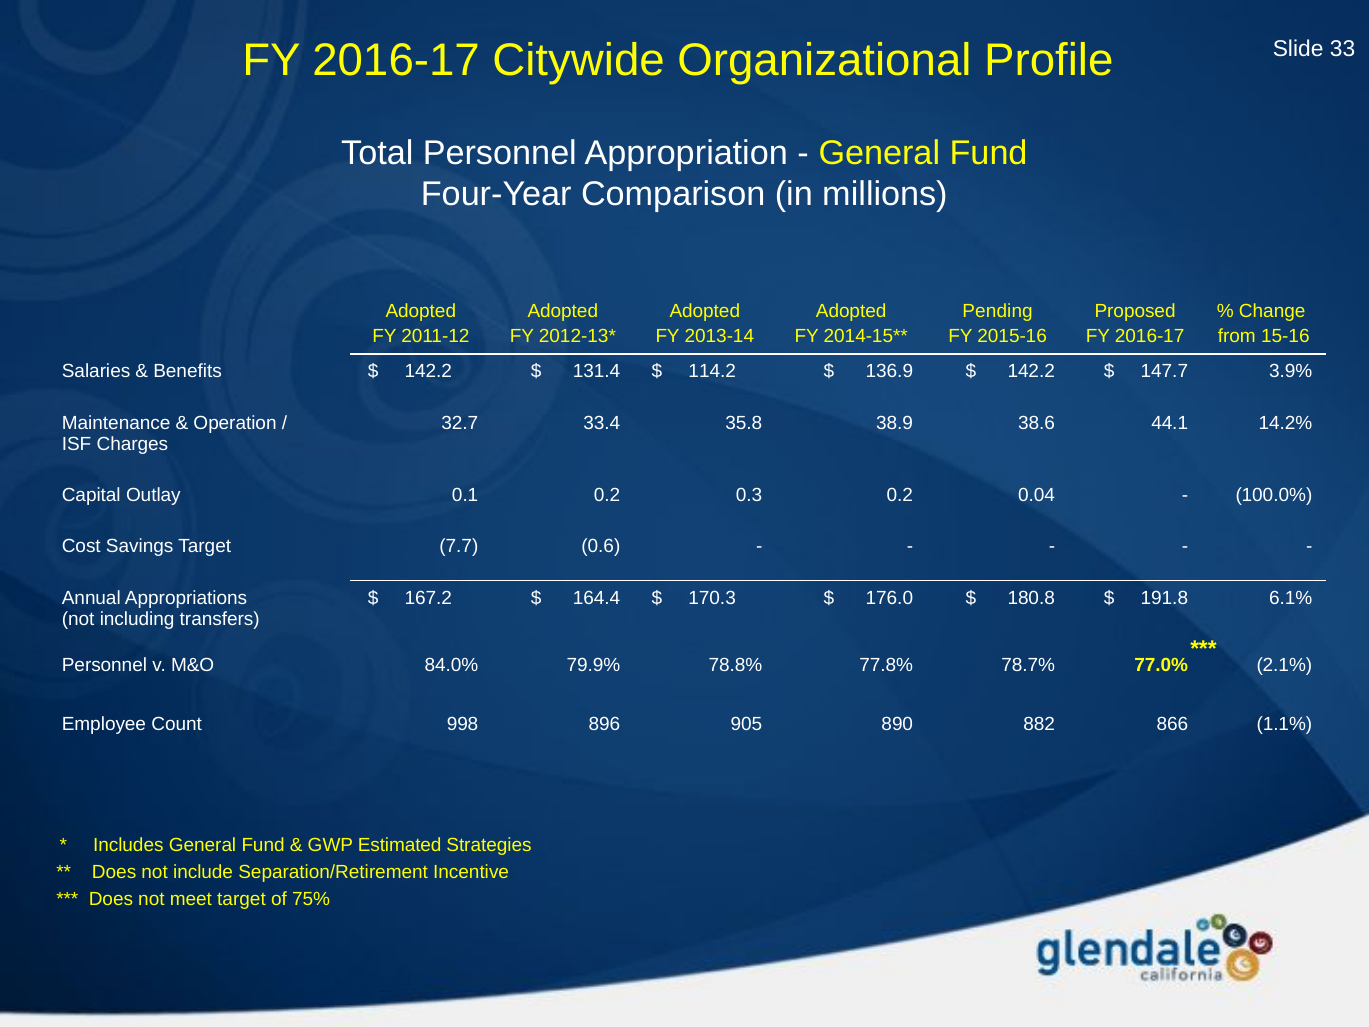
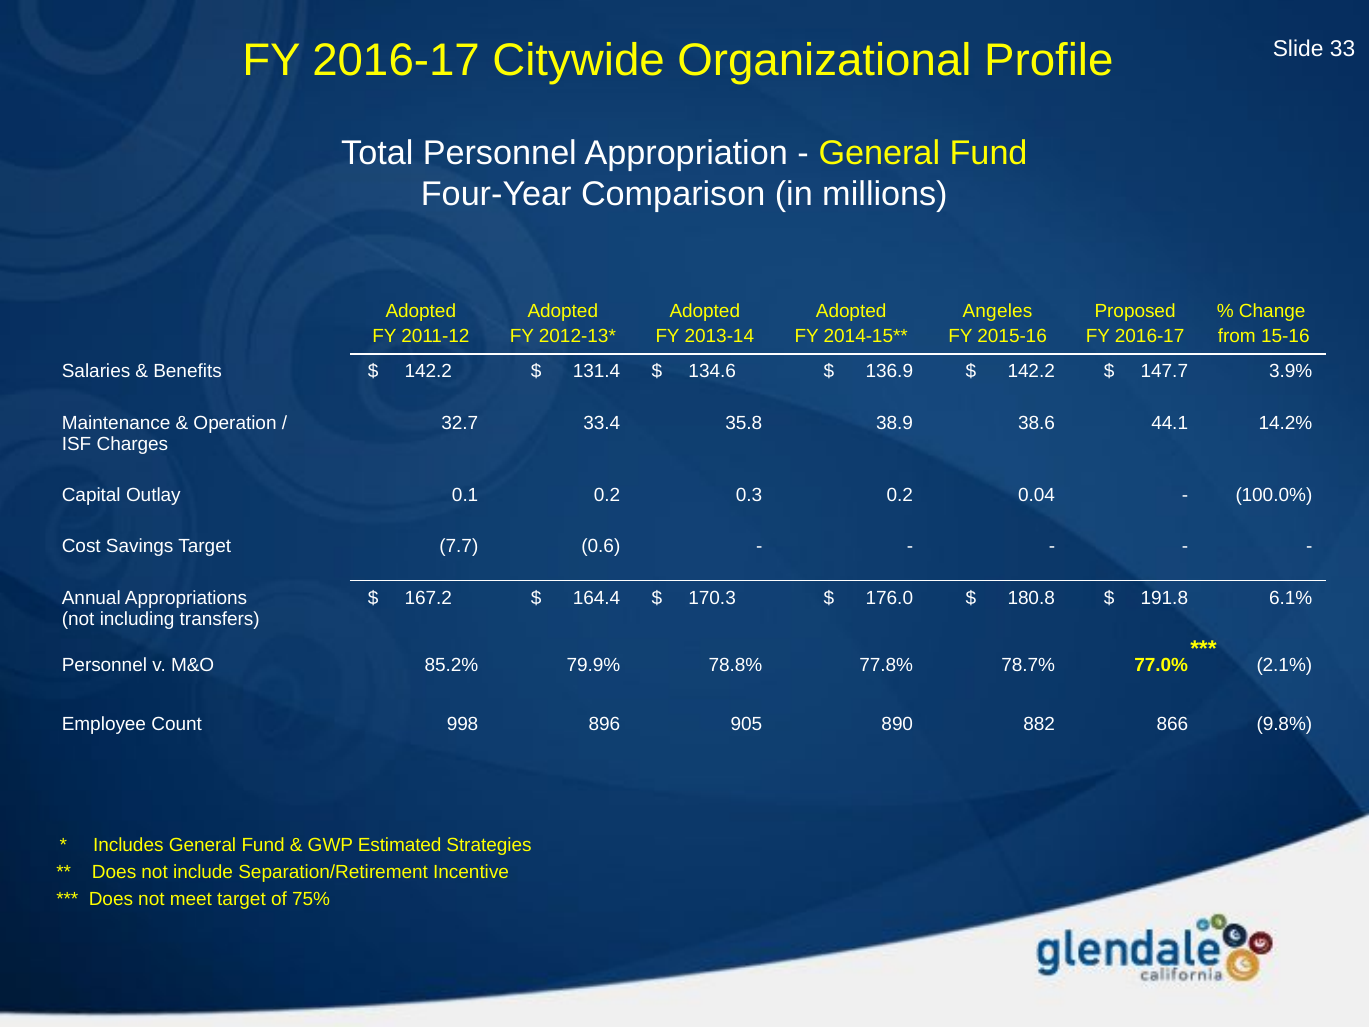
Pending: Pending -> Angeles
114.2: 114.2 -> 134.6
84.0%: 84.0% -> 85.2%
1.1%: 1.1% -> 9.8%
